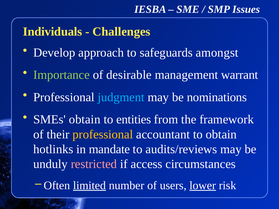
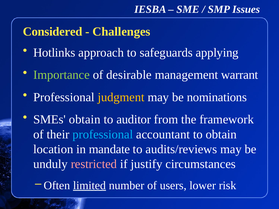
Individuals: Individuals -> Considered
Develop: Develop -> Hotlinks
amongst: amongst -> applying
judgment colour: light blue -> yellow
entities: entities -> auditor
professional at (103, 135) colour: yellow -> light blue
hotlinks: hotlinks -> location
access: access -> justify
lower underline: present -> none
